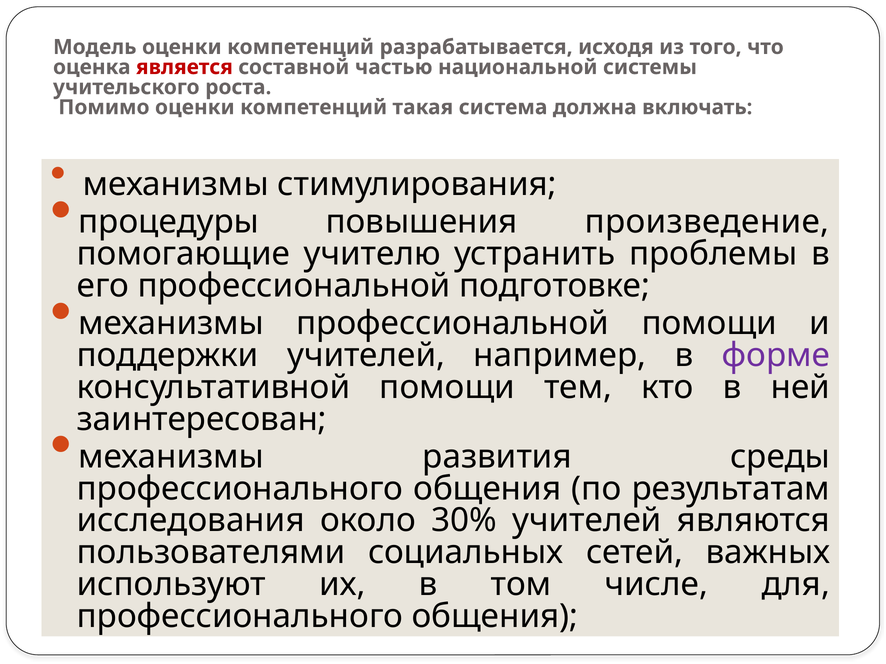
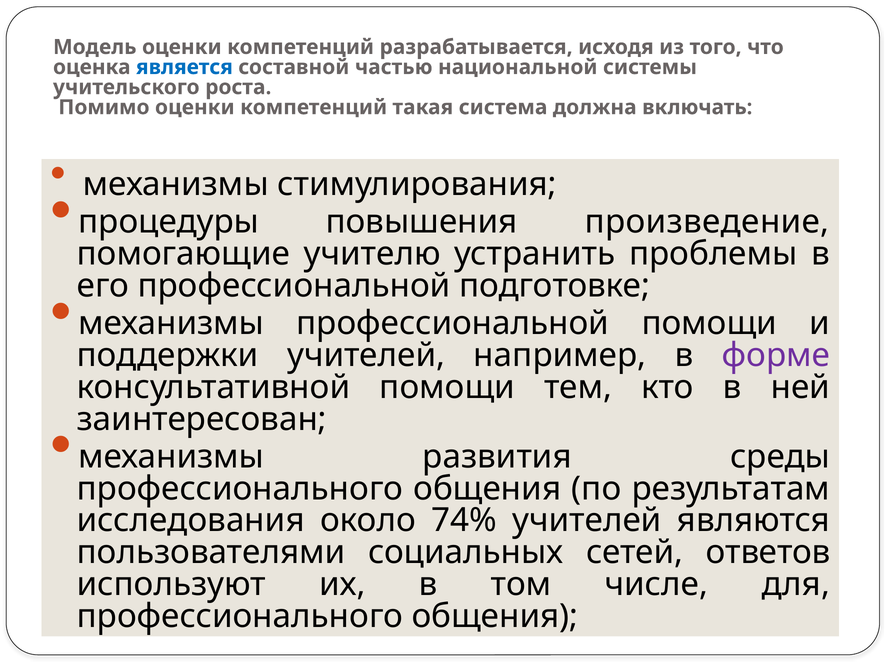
является colour: red -> blue
30%: 30% -> 74%
важных: важных -> ответов
